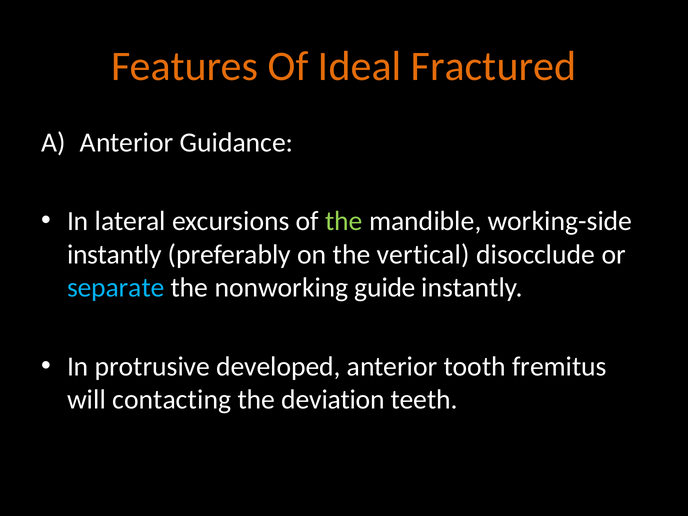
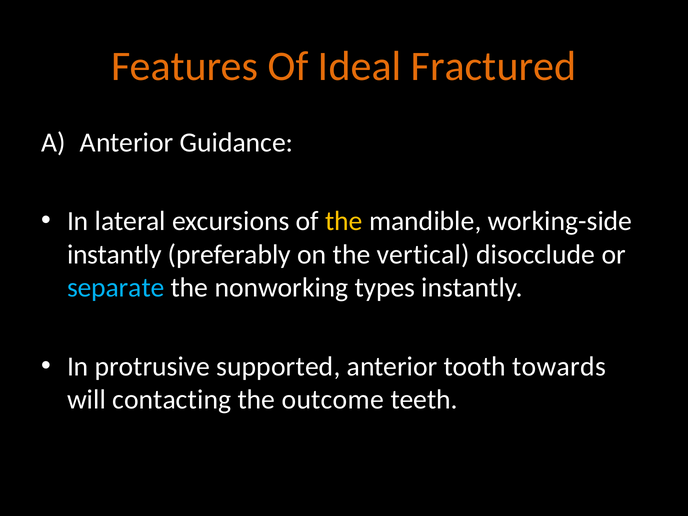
the at (344, 221) colour: light green -> yellow
guide: guide -> types
developed: developed -> supported
fremitus: fremitus -> towards
deviation: deviation -> outcome
